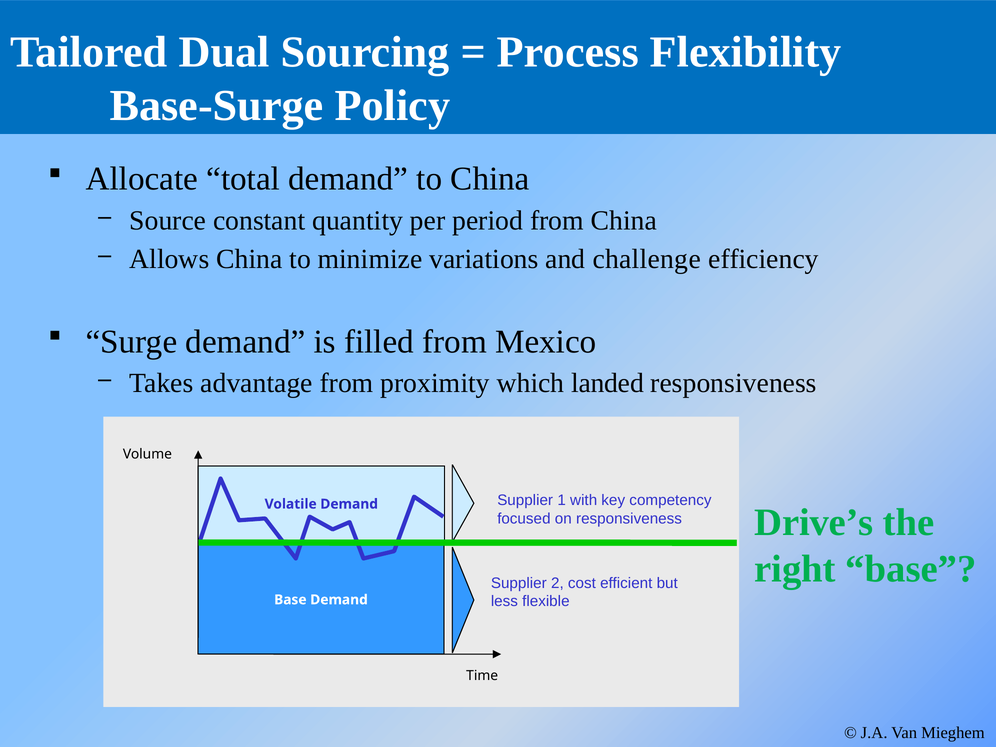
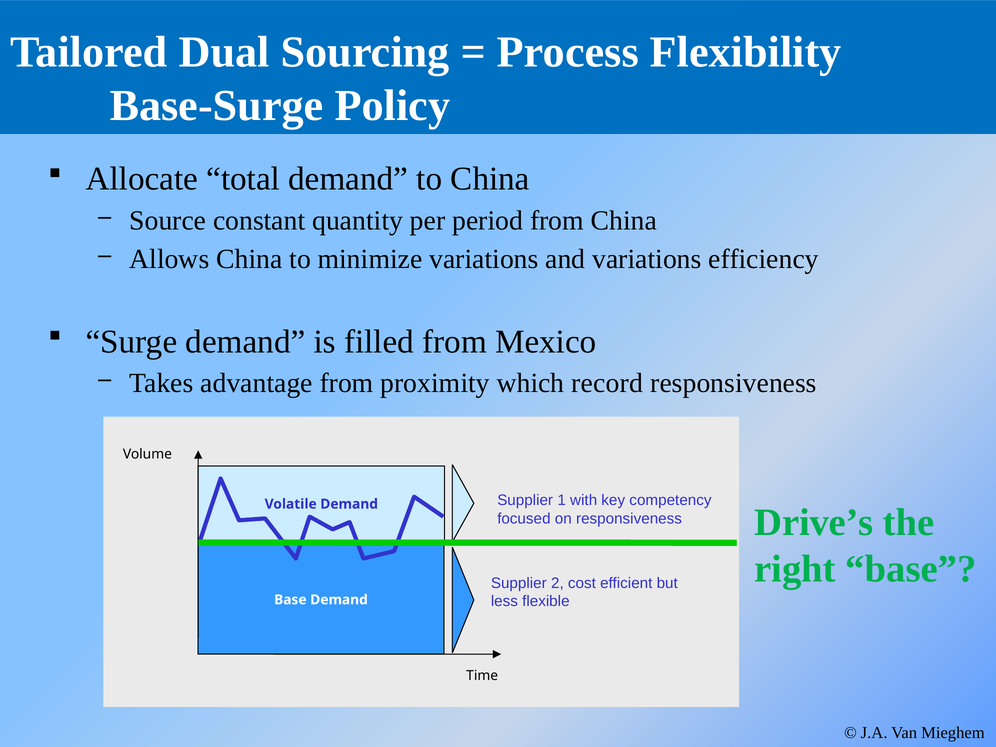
and challenge: challenge -> variations
landed: landed -> record
